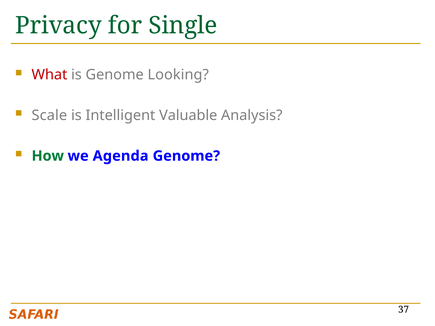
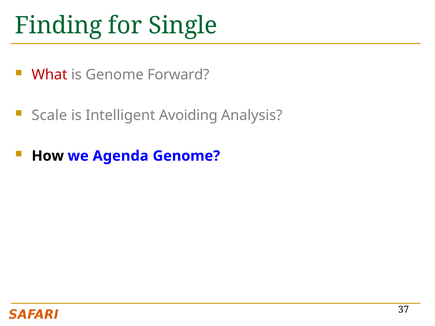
Privacy: Privacy -> Finding
Looking: Looking -> Forward
Valuable: Valuable -> Avoiding
How colour: green -> black
